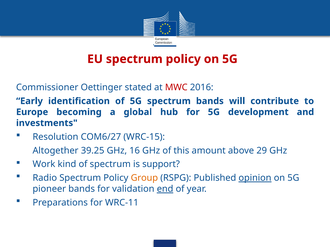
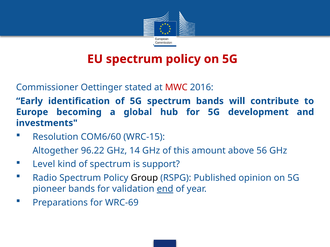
COM6/27: COM6/27 -> COM6/60
39.25: 39.25 -> 96.22
16: 16 -> 14
29: 29 -> 56
Work: Work -> Level
Group colour: orange -> black
opinion underline: present -> none
WRC-11: WRC-11 -> WRC-69
